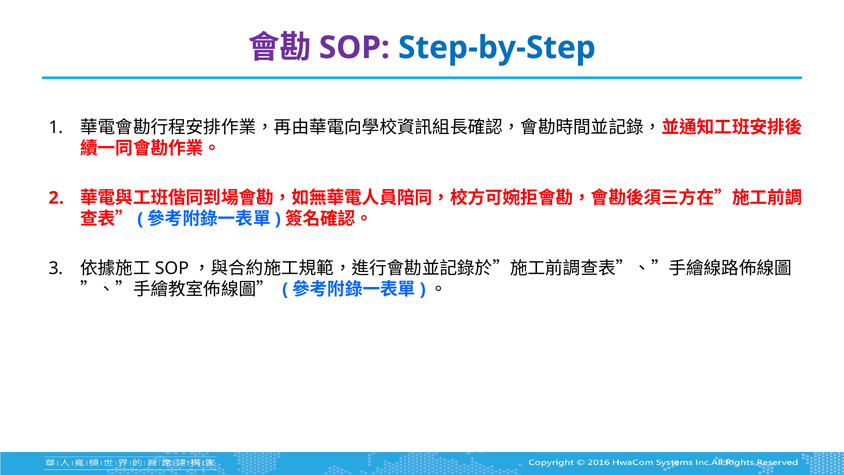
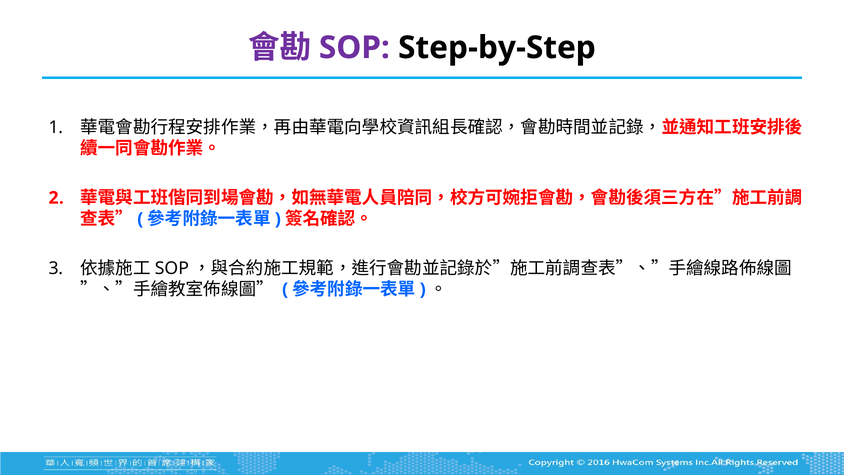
Step-by-Step colour: blue -> black
